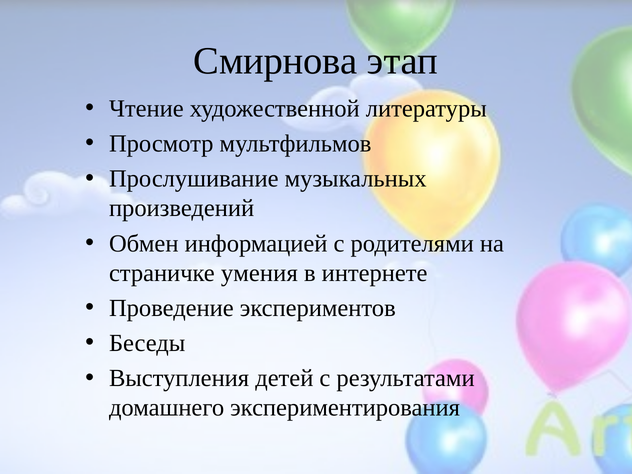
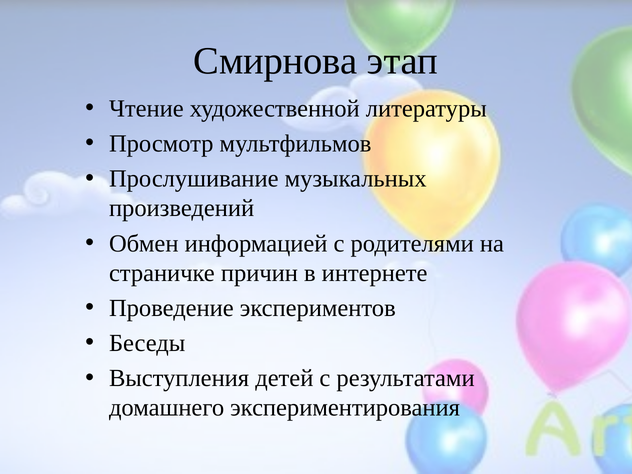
умения: умения -> причин
